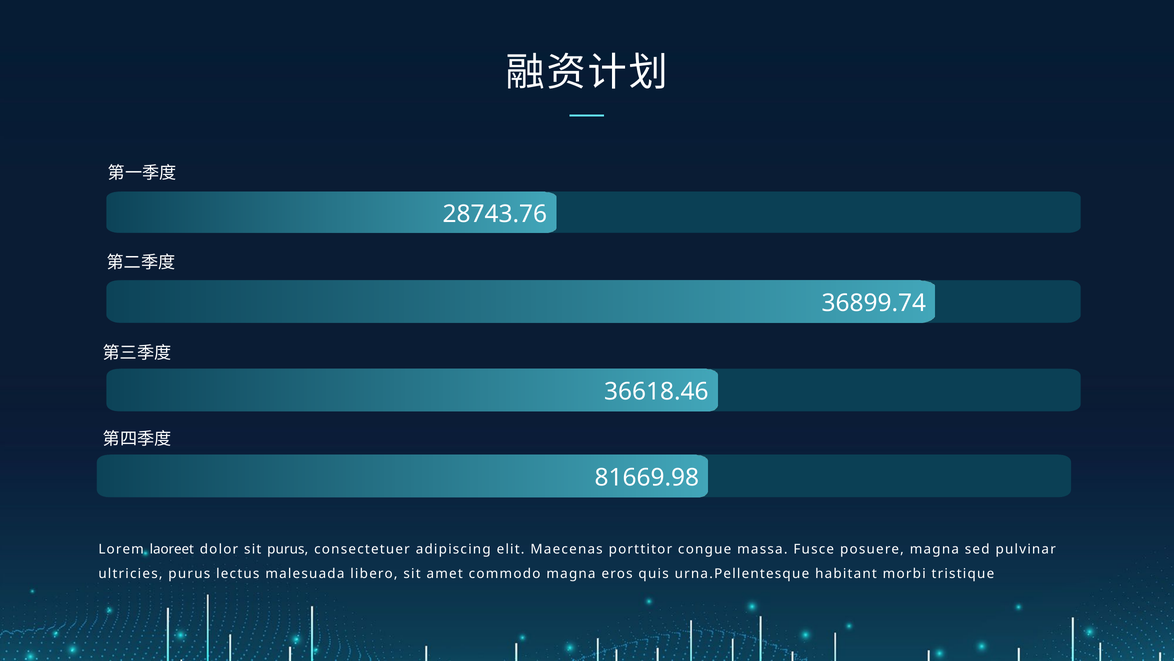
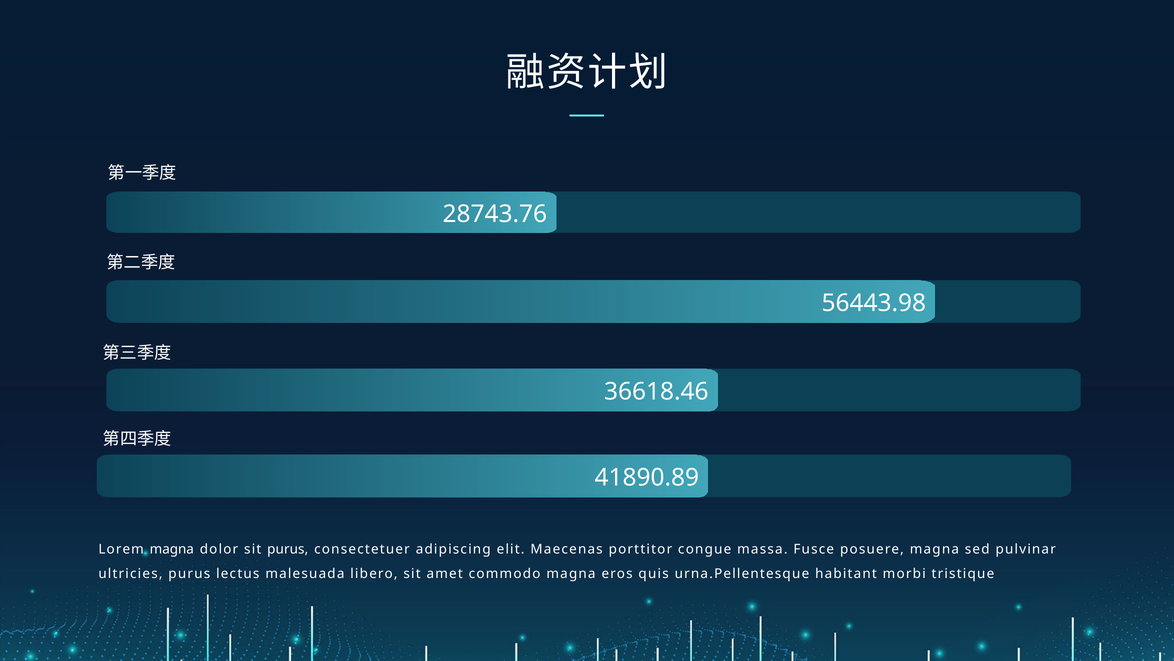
36899.74: 36899.74 -> 56443.98
81669.98: 81669.98 -> 41890.89
Lorem laoreet: laoreet -> magna
